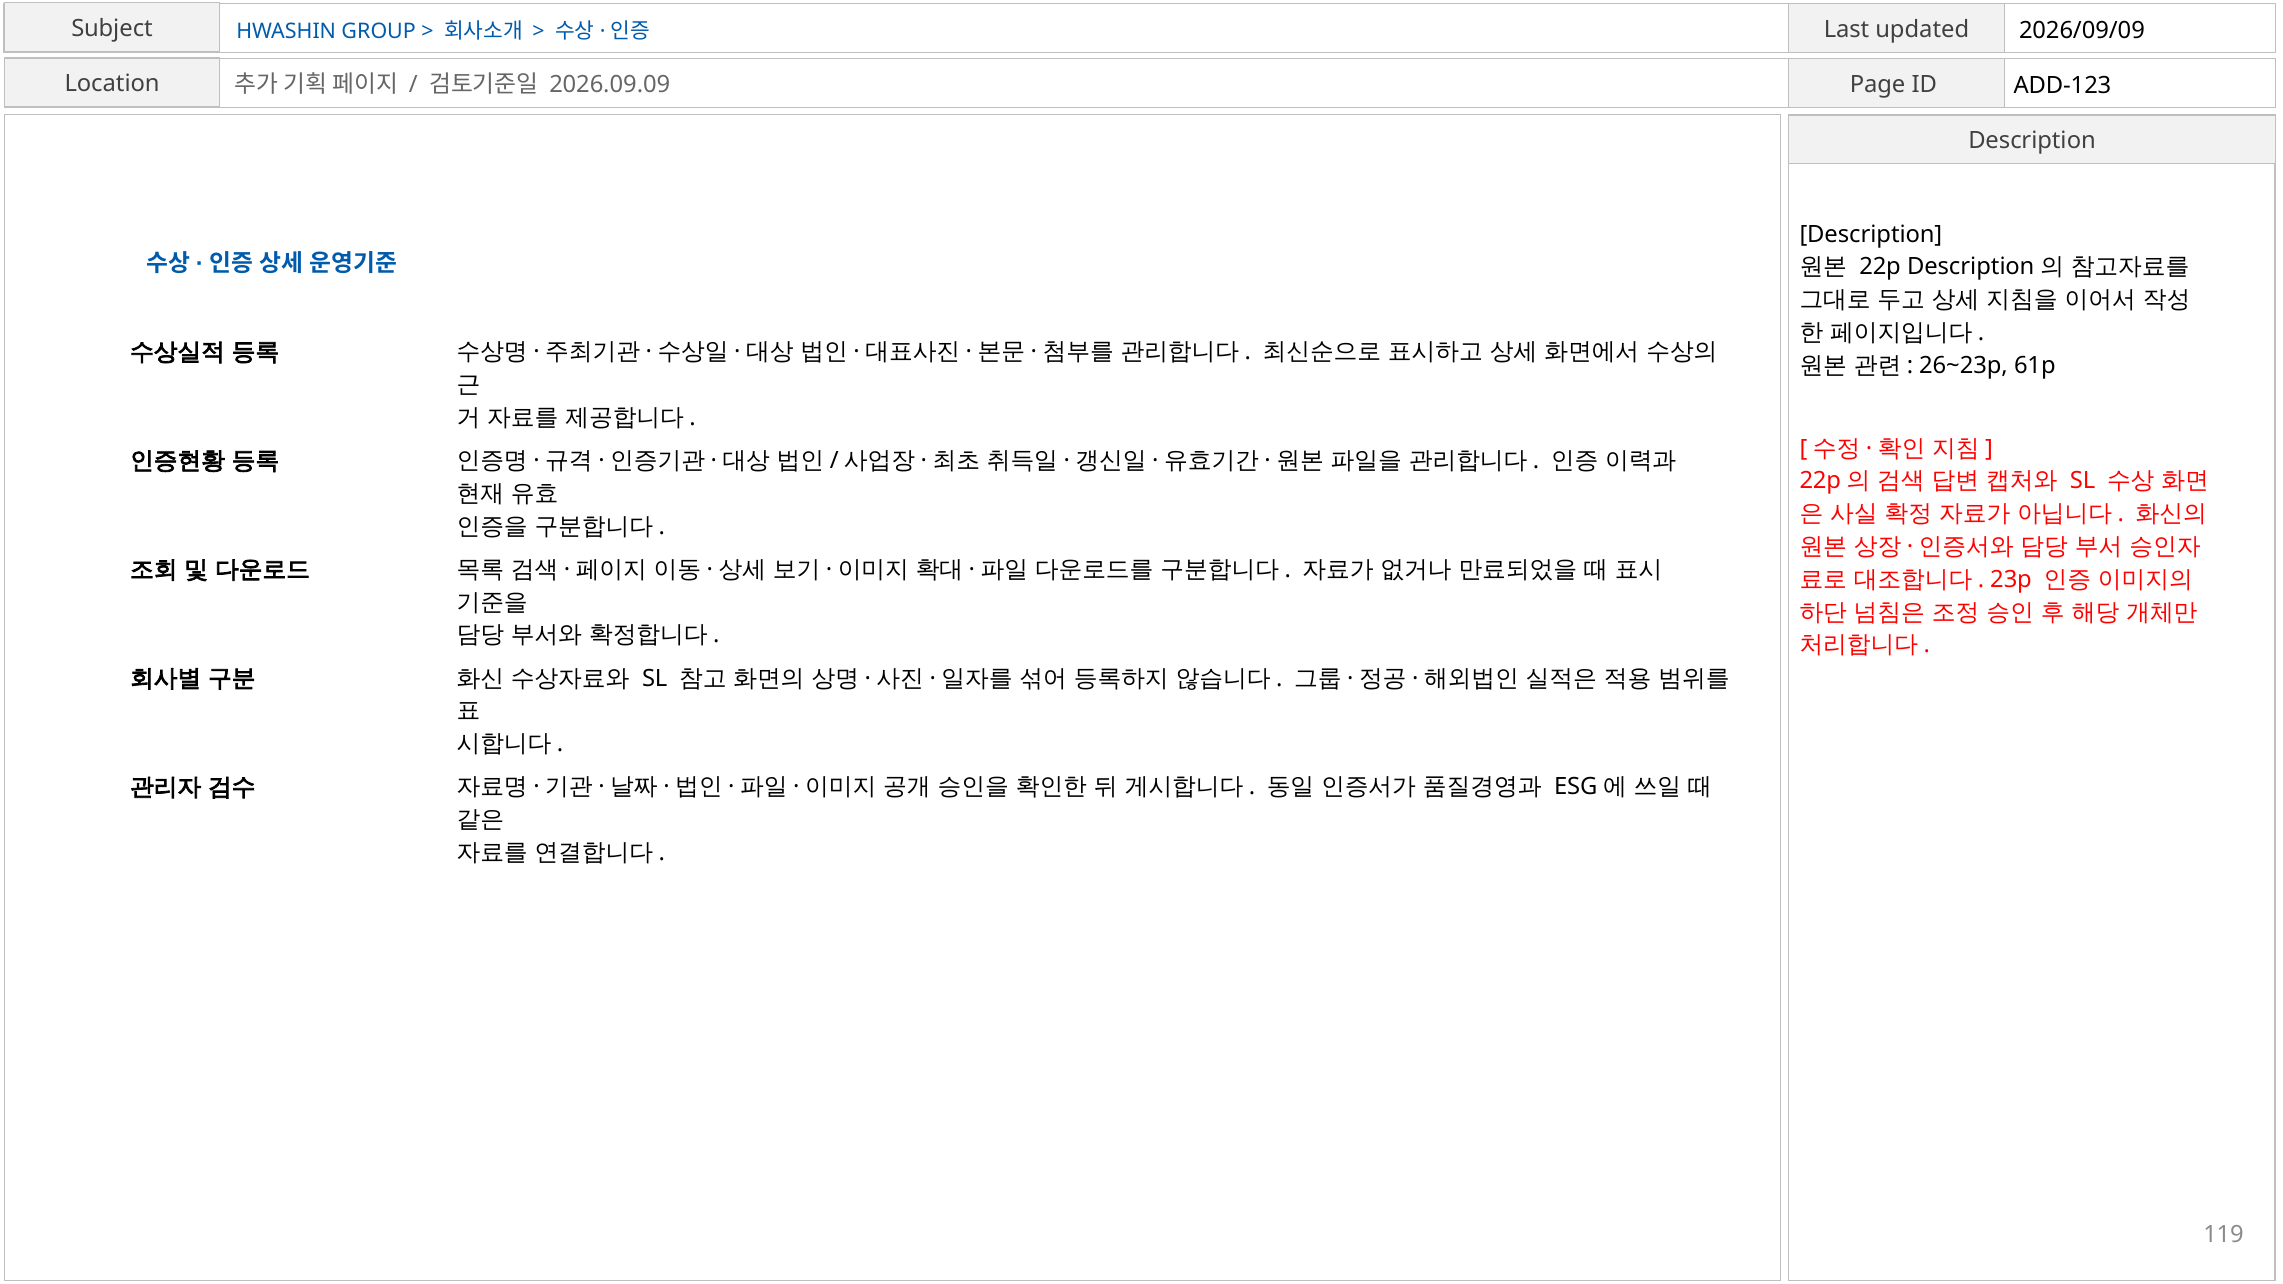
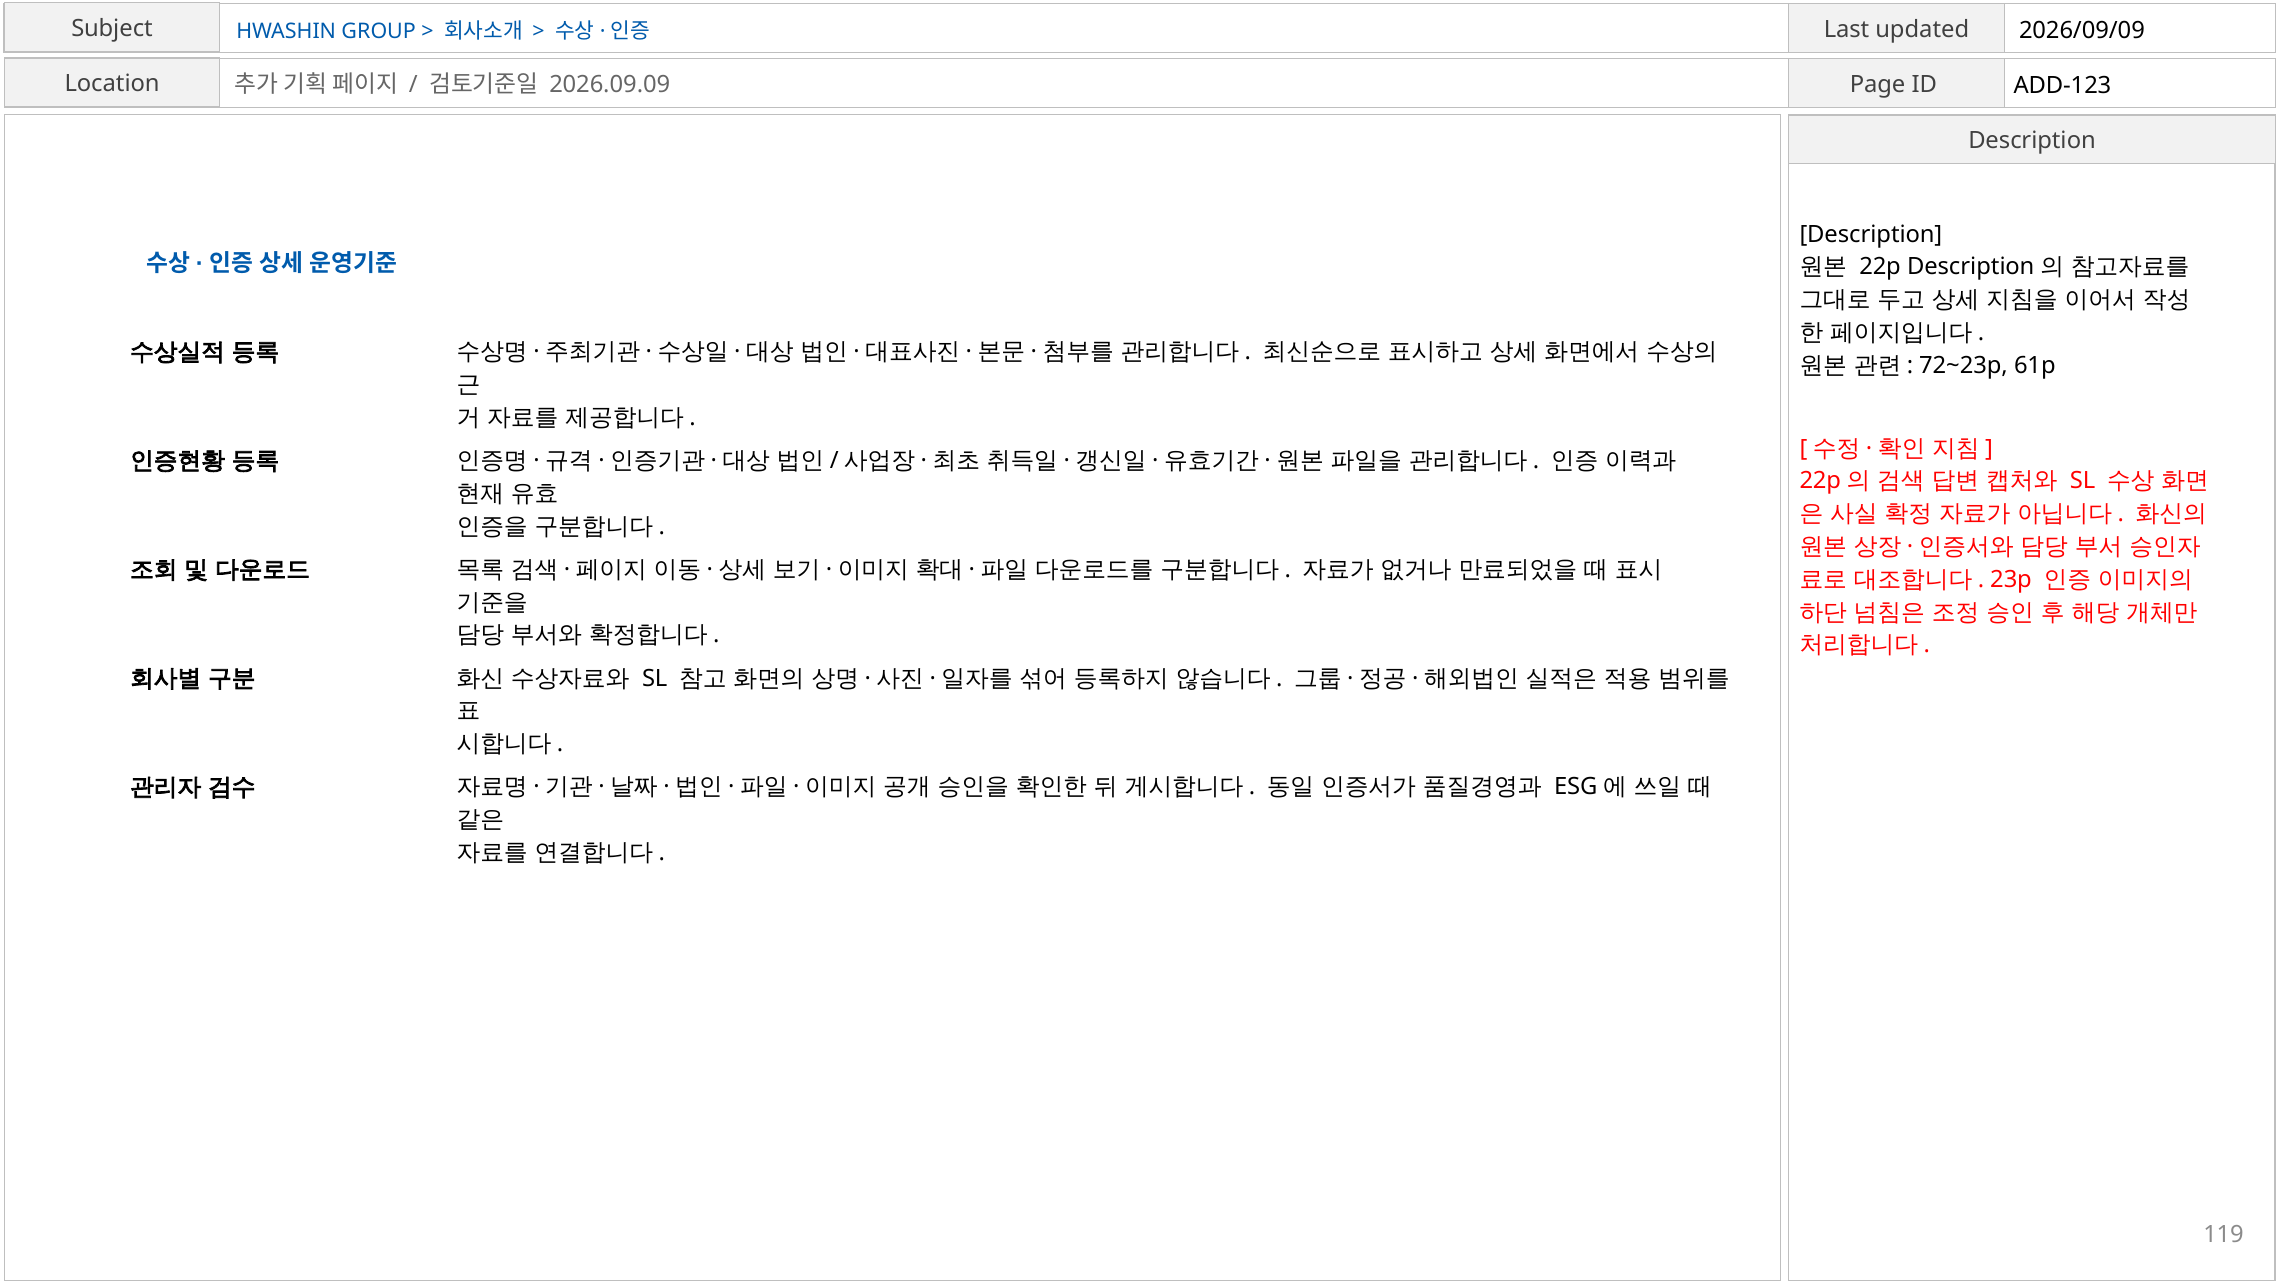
26~23p: 26~23p -> 72~23p
